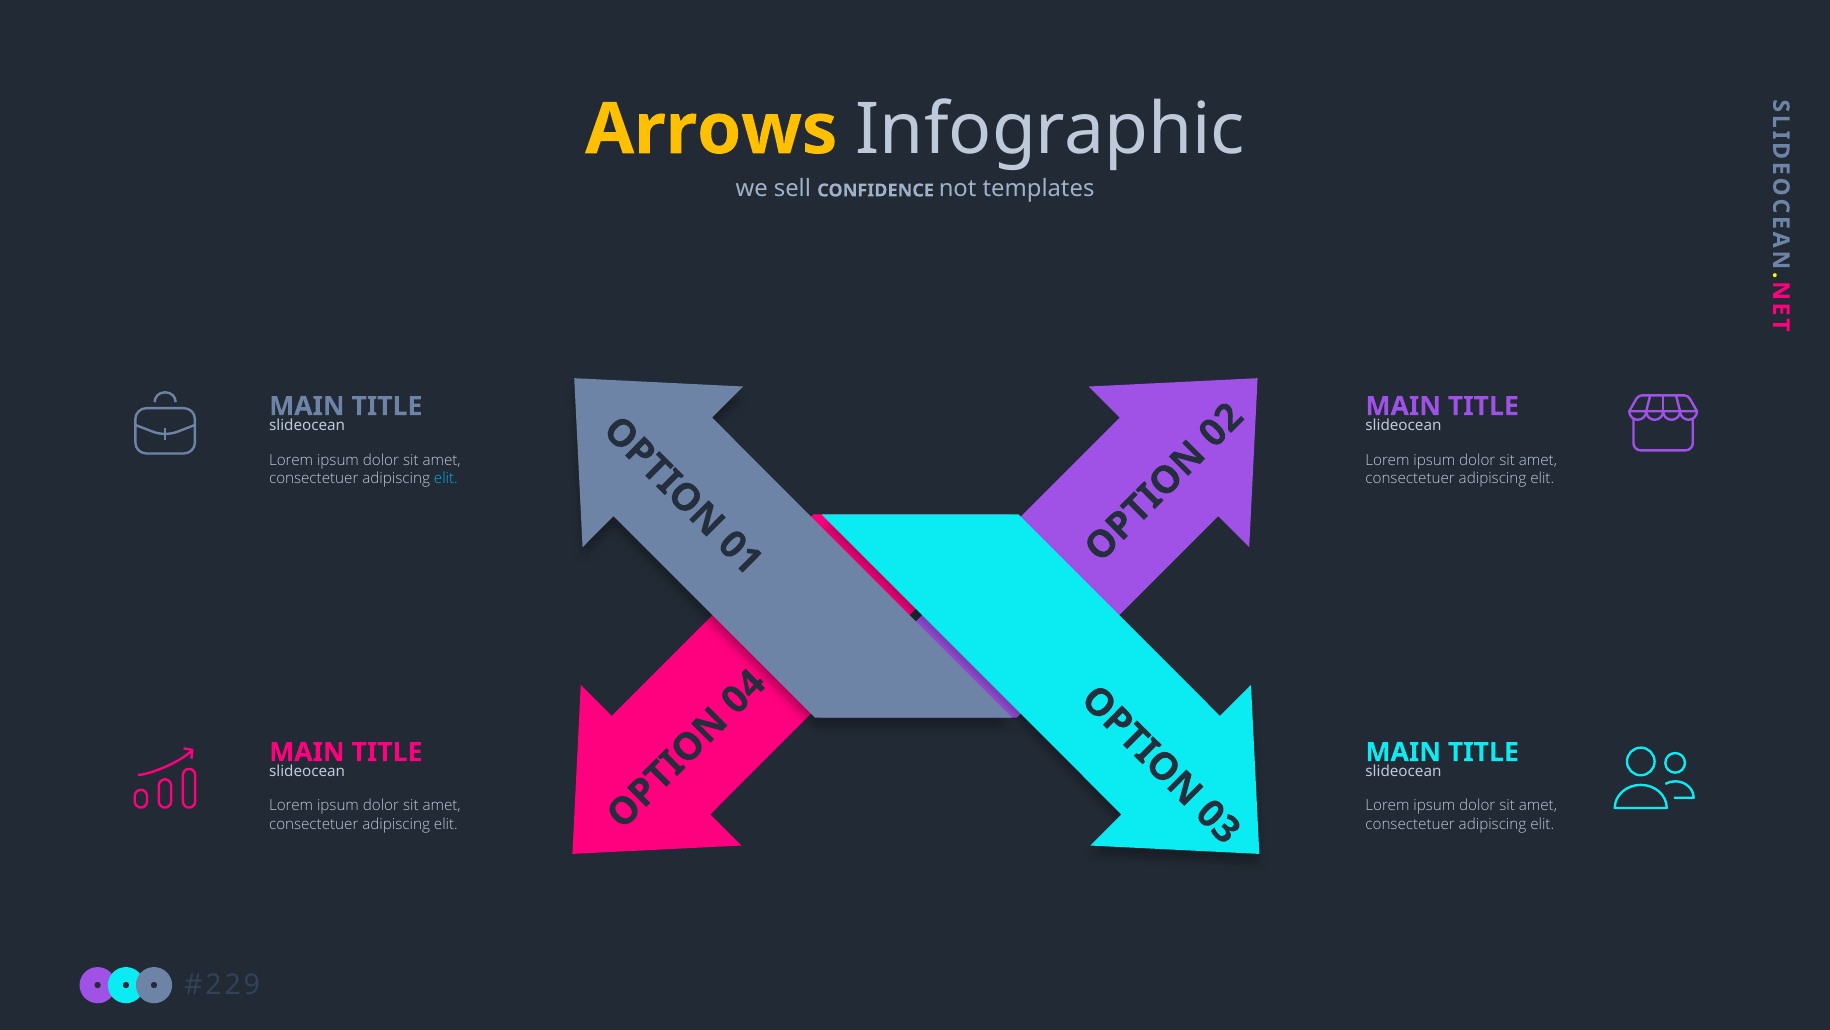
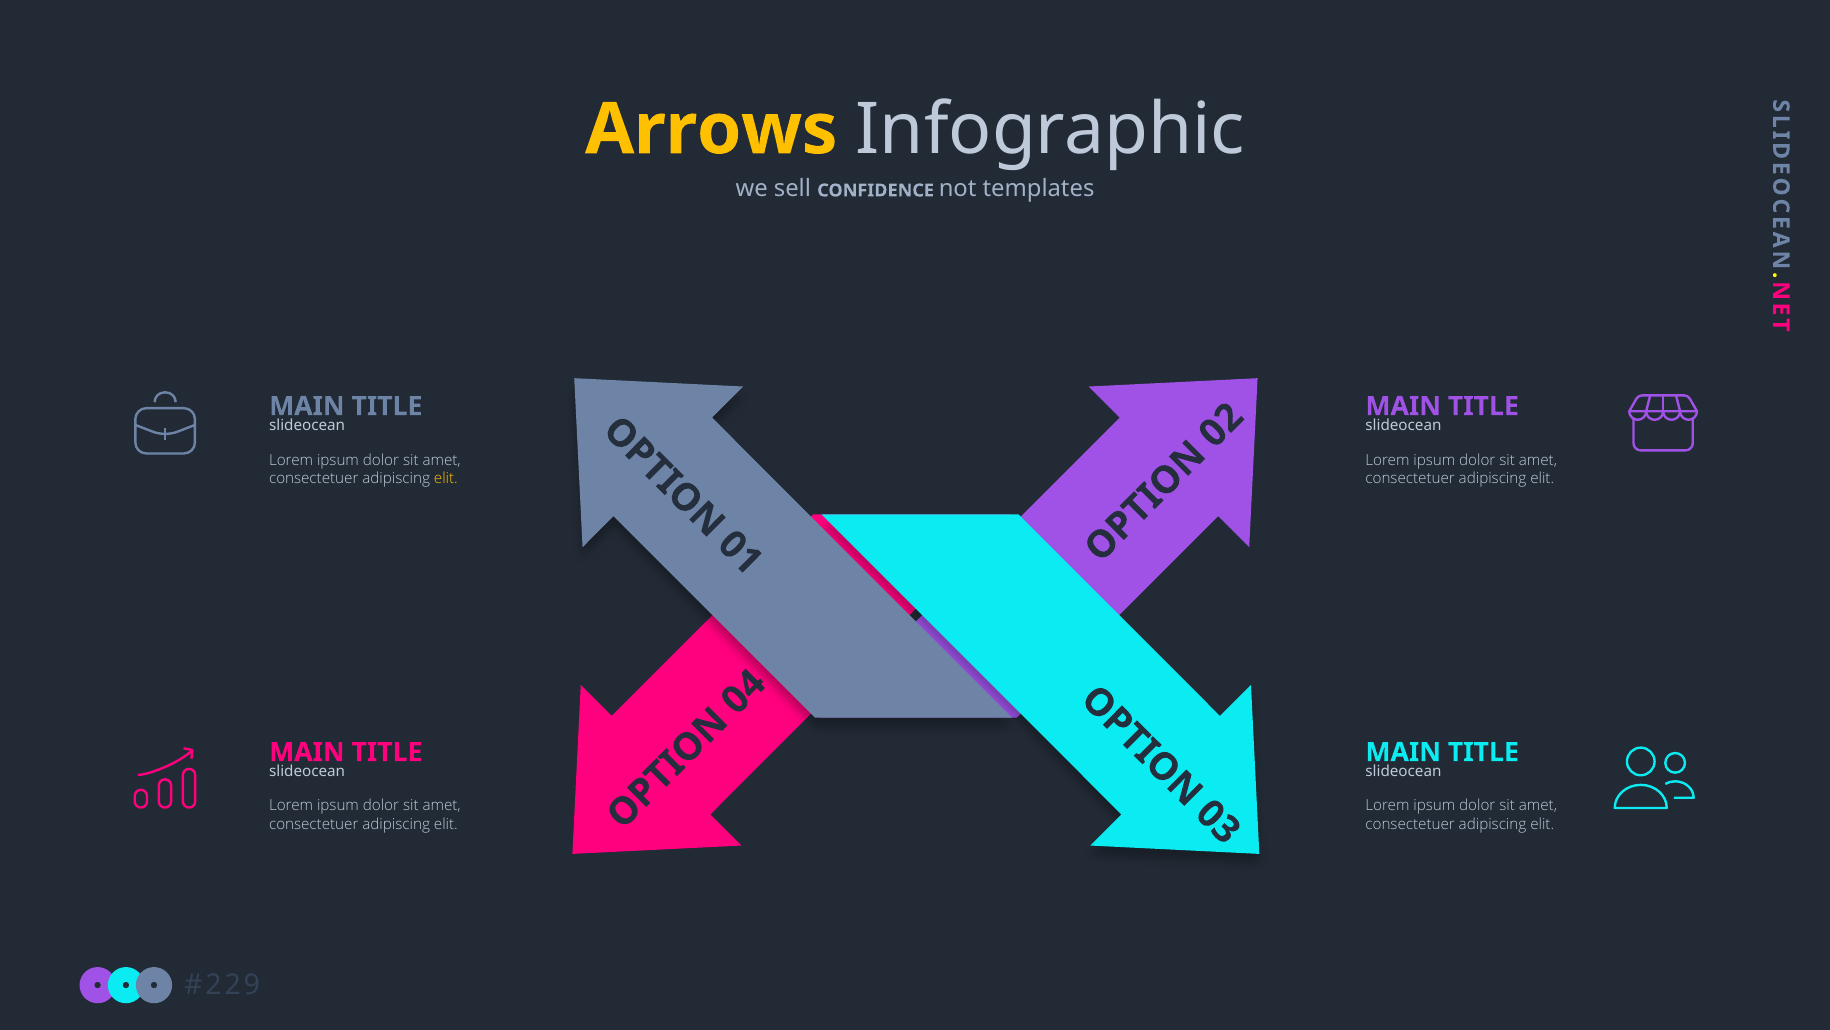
elit at (446, 478) colour: light blue -> yellow
